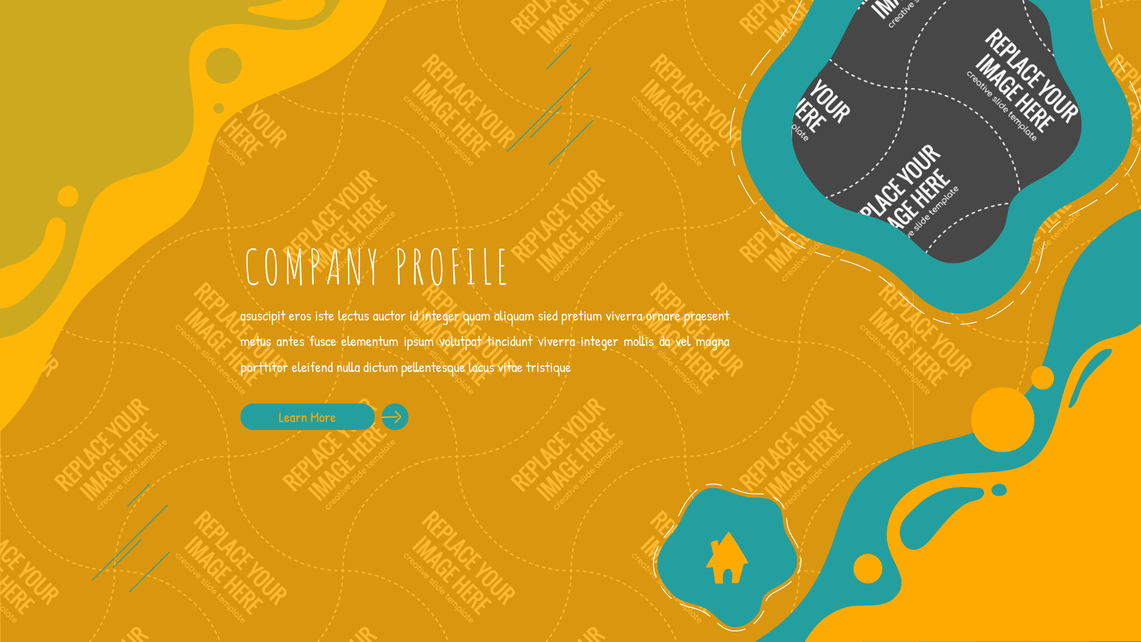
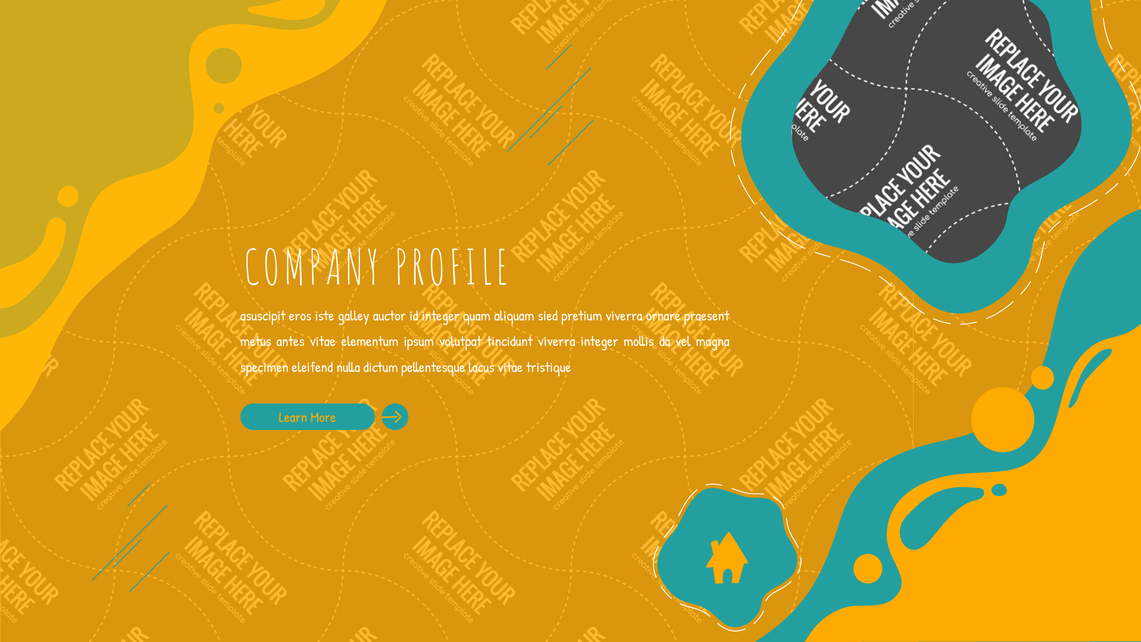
lectus: lectus -> galley
antes fusce: fusce -> vitae
porttitor: porttitor -> specimen
